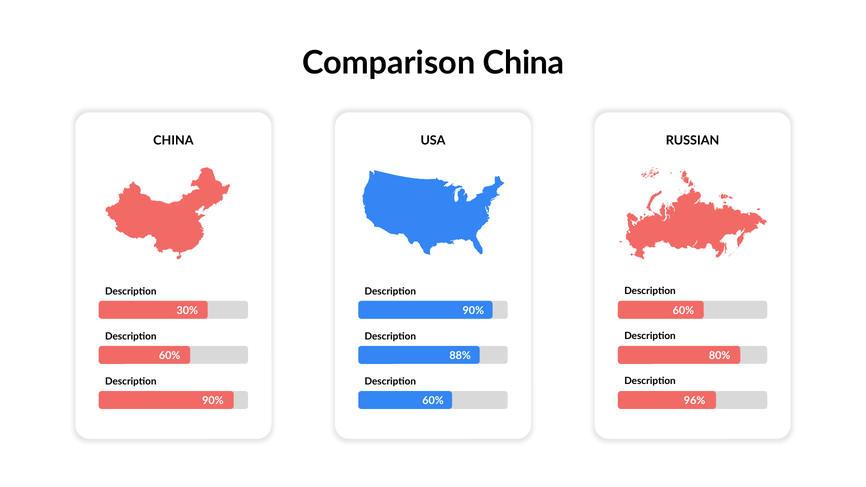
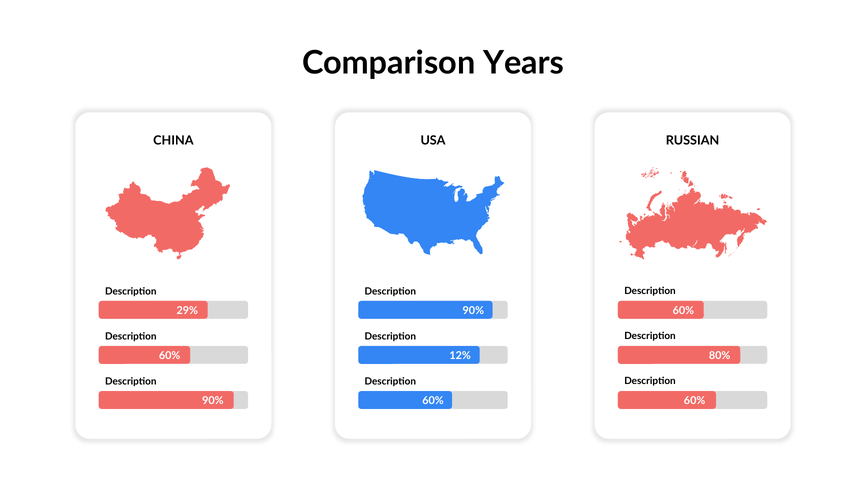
Comparison China: China -> Years
30%: 30% -> 29%
88%: 88% -> 12%
60% 96%: 96% -> 60%
